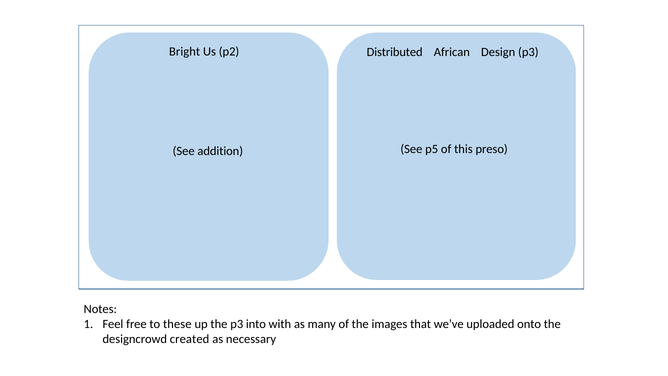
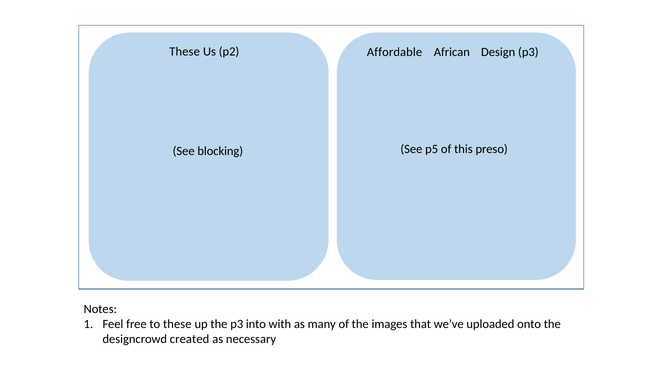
Bright at (185, 52): Bright -> These
Distributed: Distributed -> Affordable
addition: addition -> blocking
